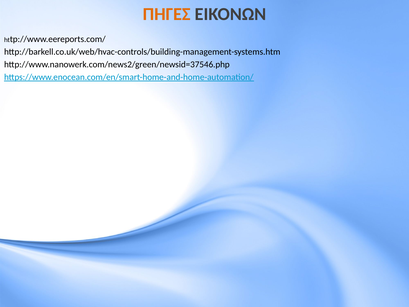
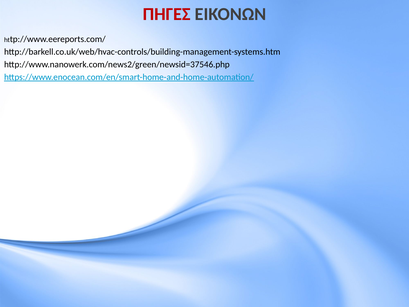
ΠΗΓΕΣ colour: orange -> red
